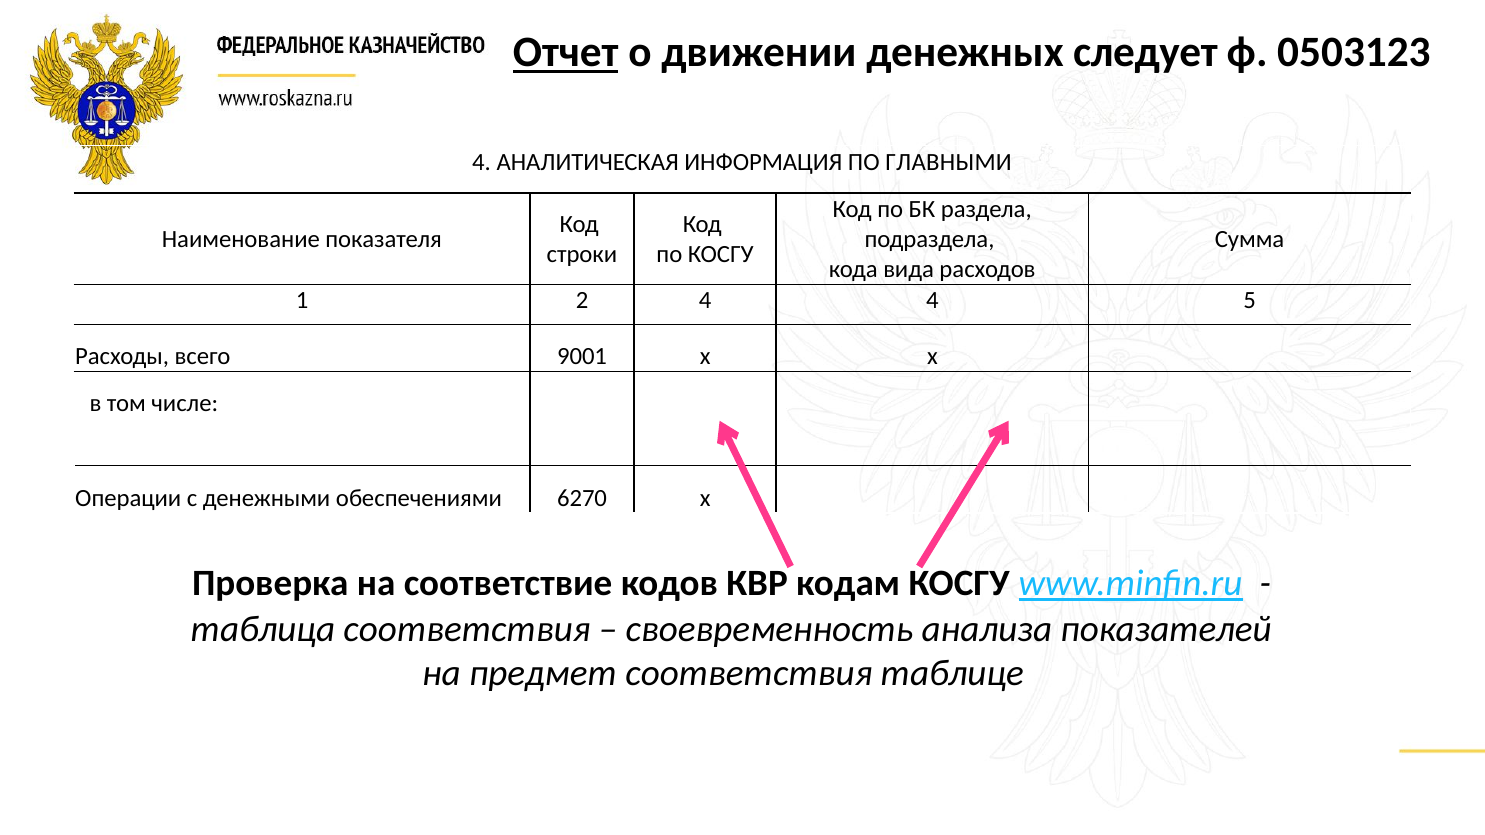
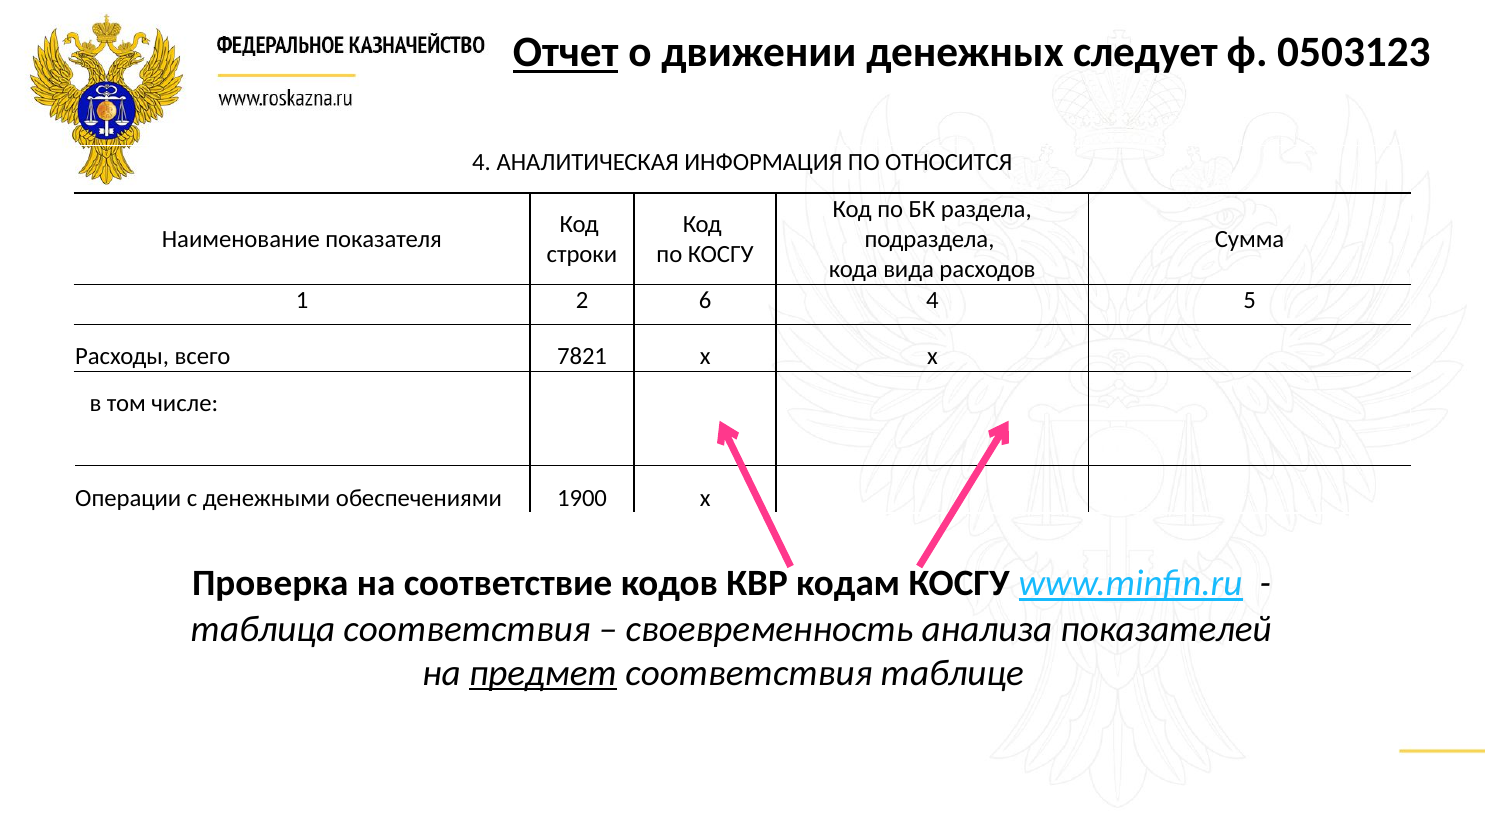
ГЛАВНЫМИ: ГЛАВНЫМИ -> ОТНОСИТСЯ
2 4: 4 -> 6
9001: 9001 -> 7821
6270: 6270 -> 1900
предмет underline: none -> present
